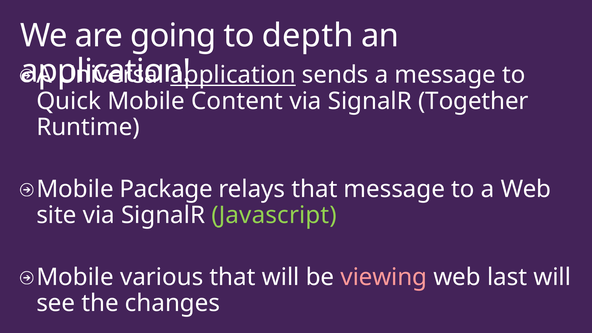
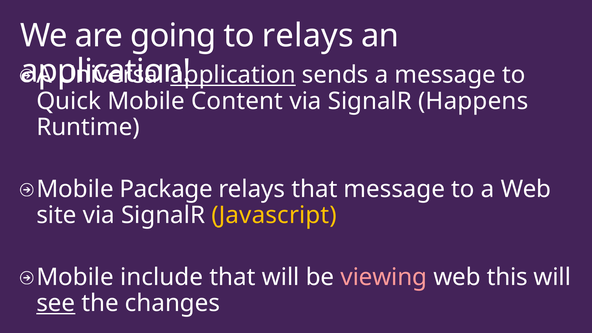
to depth: depth -> relays
Together: Together -> Happens
Javascript colour: light green -> yellow
various: various -> include
last: last -> this
see underline: none -> present
